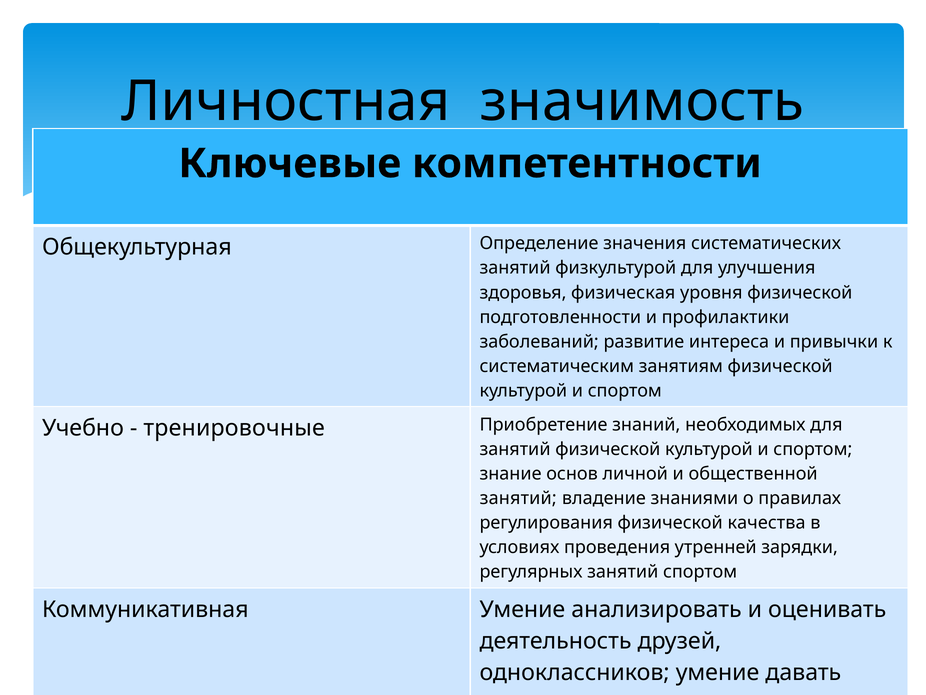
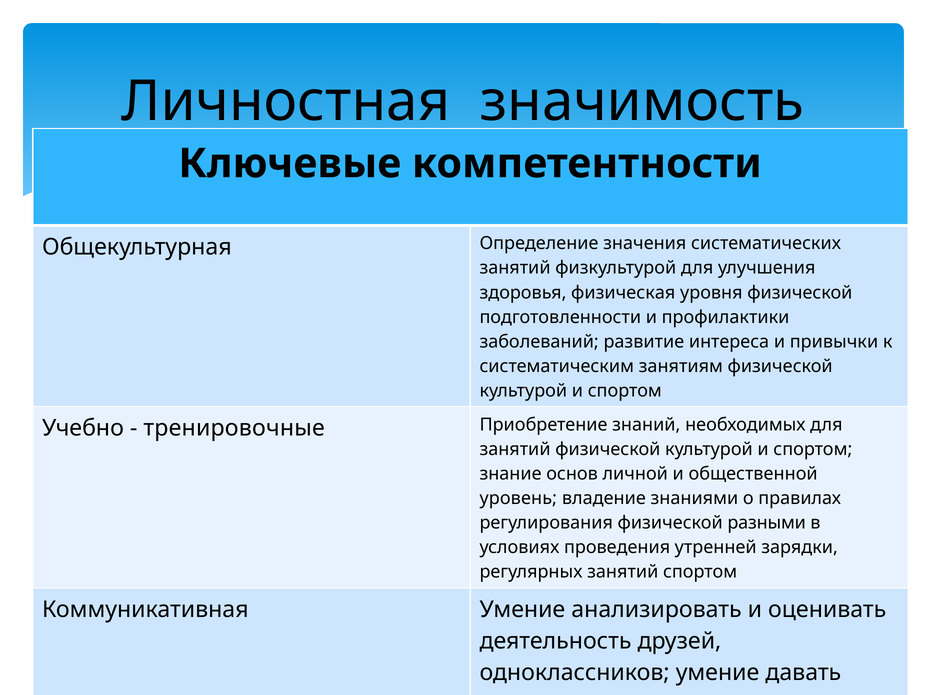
занятий at (518, 498): занятий -> уровень
качества: качества -> разными
